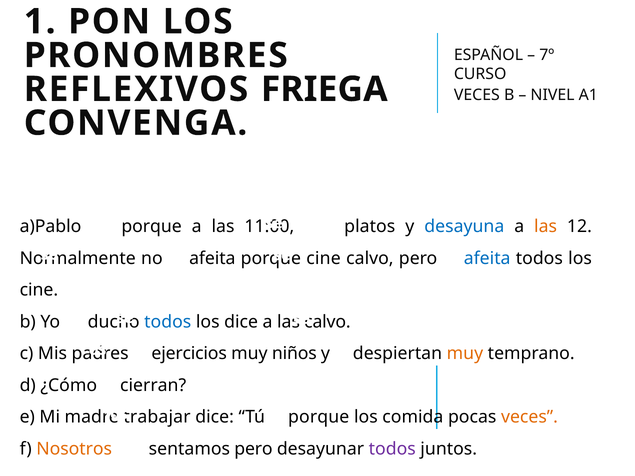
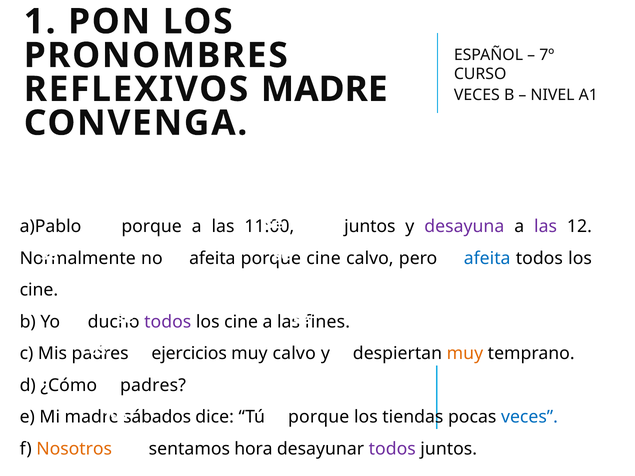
REFLEXIVOS FRIEGA: FRIEGA -> MADRE
platos at (370, 227): platos -> juntos
desayuna colour: blue -> purple
las at (546, 227) colour: orange -> purple
todos at (168, 322) colour: blue -> purple
dice at (241, 322): dice -> cine
calvo at (327, 322): calvo -> fines
muy niños: niños -> calvo
¿Cómo cierran: cierran -> padres
trabajar: trabajar -> sábados
comida: comida -> tiendas
veces at (529, 417) colour: orange -> blue
sentamos pero: pero -> hora
